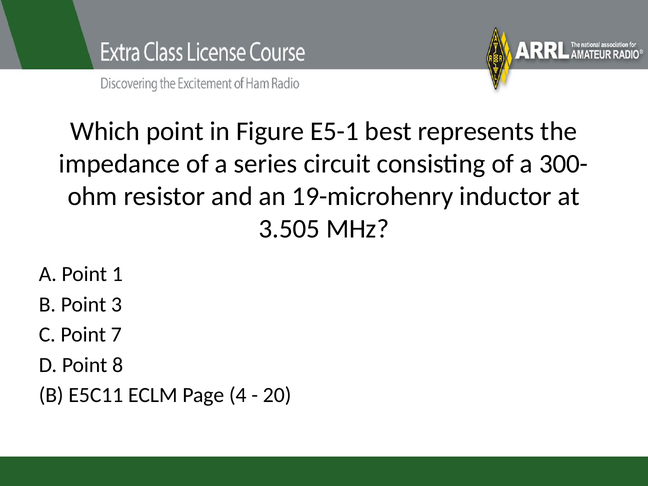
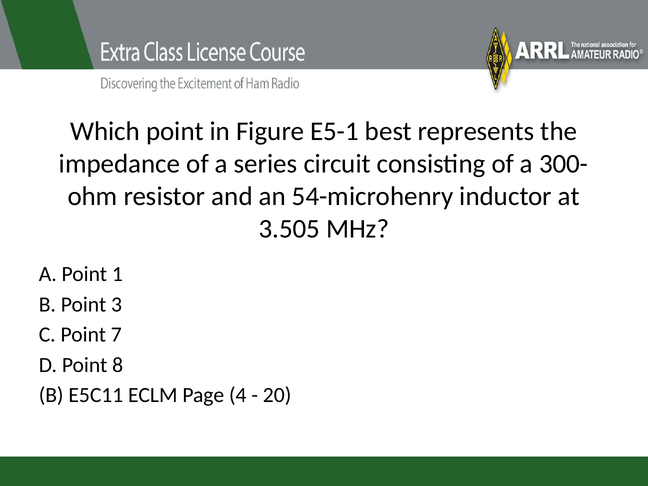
19-microhenry: 19-microhenry -> 54-microhenry
